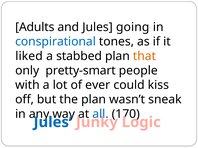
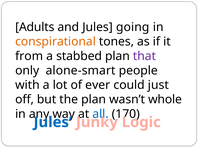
conspirational colour: blue -> orange
liked: liked -> from
that colour: orange -> purple
pretty-smart: pretty-smart -> alone-smart
kiss: kiss -> just
sneak: sneak -> whole
